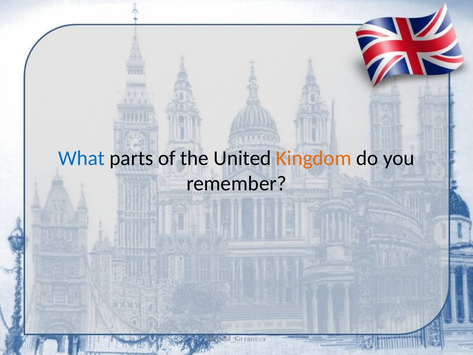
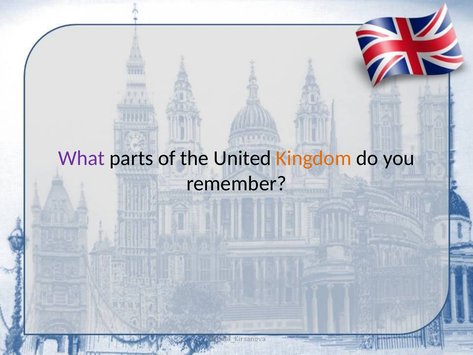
What colour: blue -> purple
